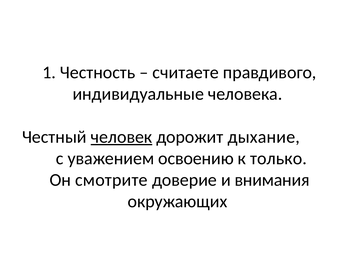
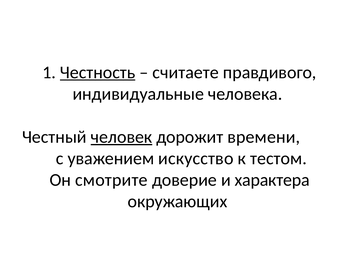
Честность underline: none -> present
дыхание: дыхание -> времени
освоению: освоению -> искусство
только: только -> тестом
внимания: внимания -> характера
